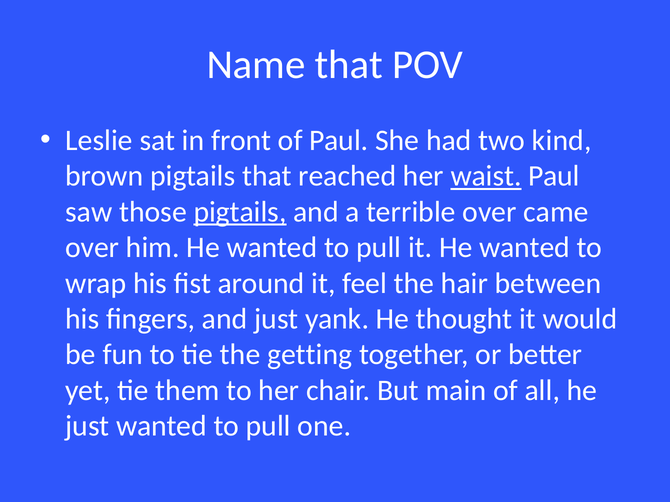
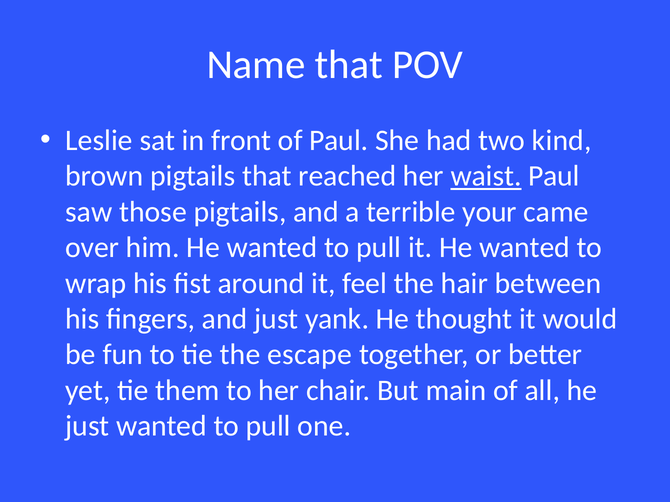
pigtails at (240, 212) underline: present -> none
terrible over: over -> your
getting: getting -> escape
